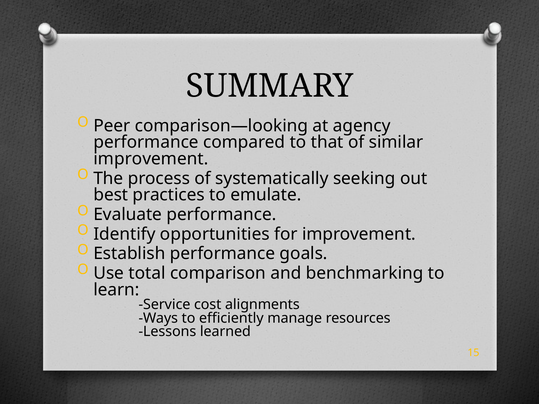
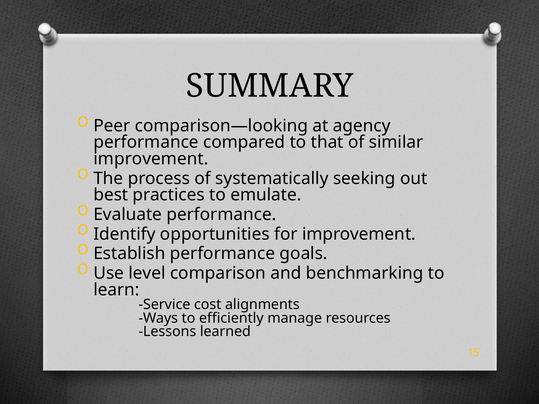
total: total -> level
